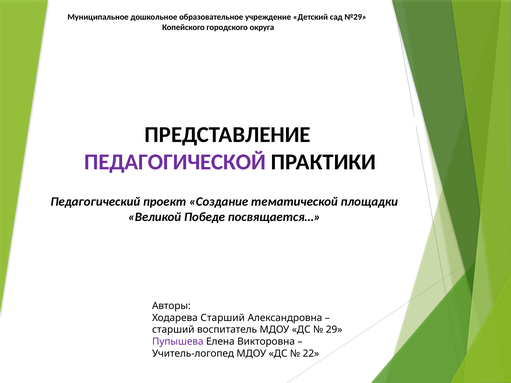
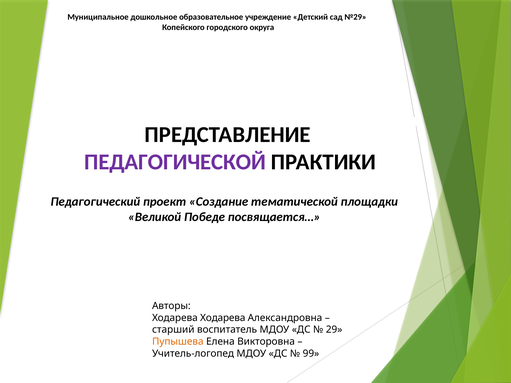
Ходарева Старший: Старший -> Ходарева
Пупышева colour: purple -> orange
22: 22 -> 99
